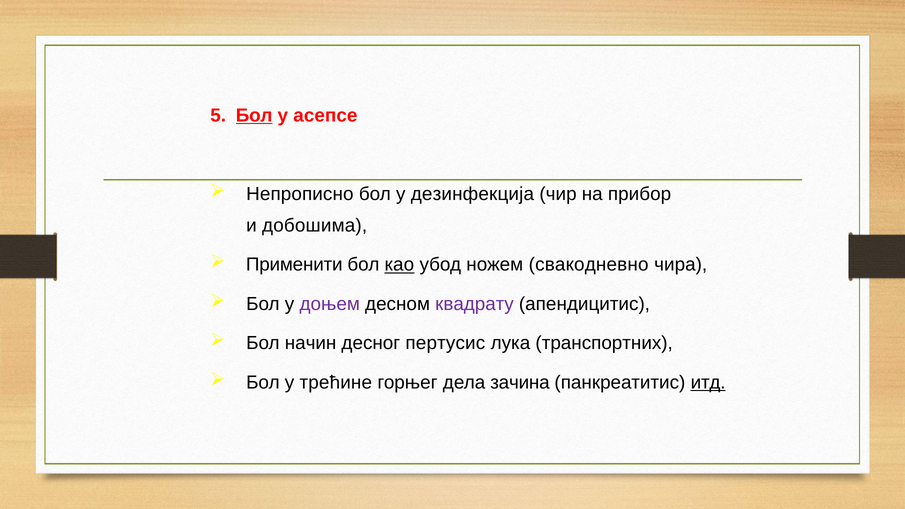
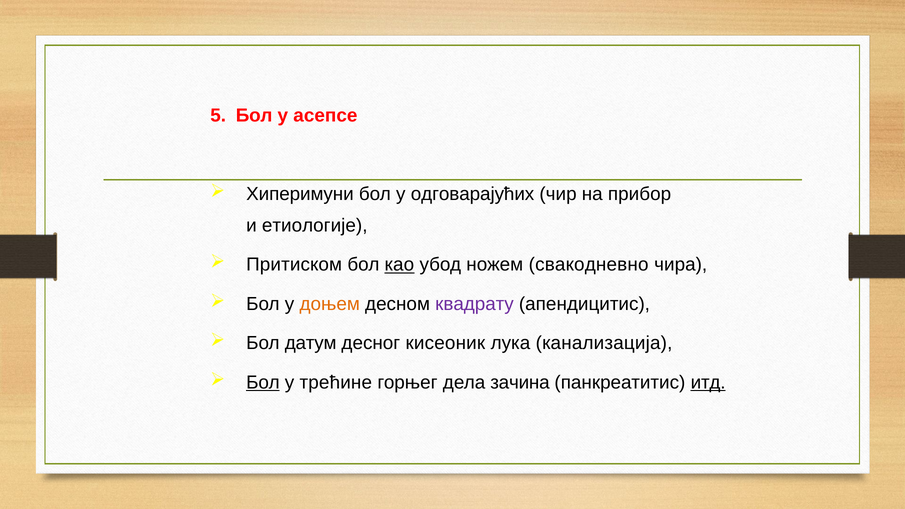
Бол at (254, 115) underline: present -> none
Непрописно: Непрописно -> Хиперимуни
дезинфекција: дезинфекција -> одговарајућих
добошима: добошима -> етиологије
Применити: Применити -> Притиском
доњем colour: purple -> orange
начин: начин -> датум
пертусис: пертусис -> кисеоник
транспортних: транспортних -> канализација
Бол at (263, 382) underline: none -> present
